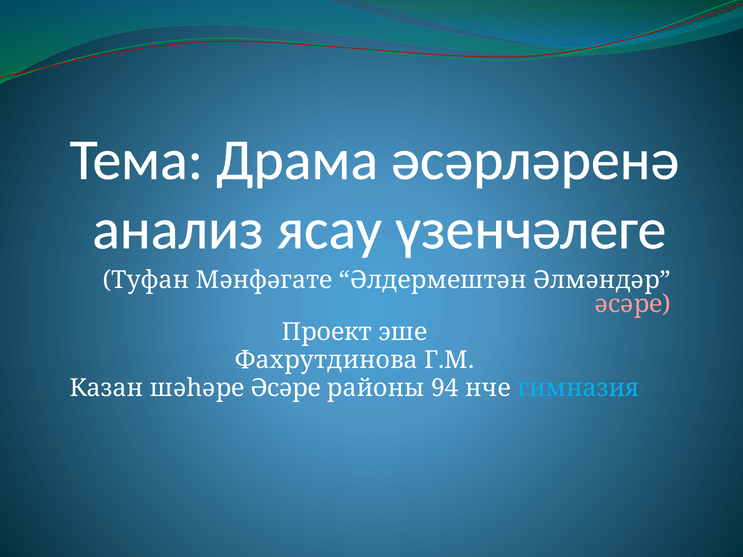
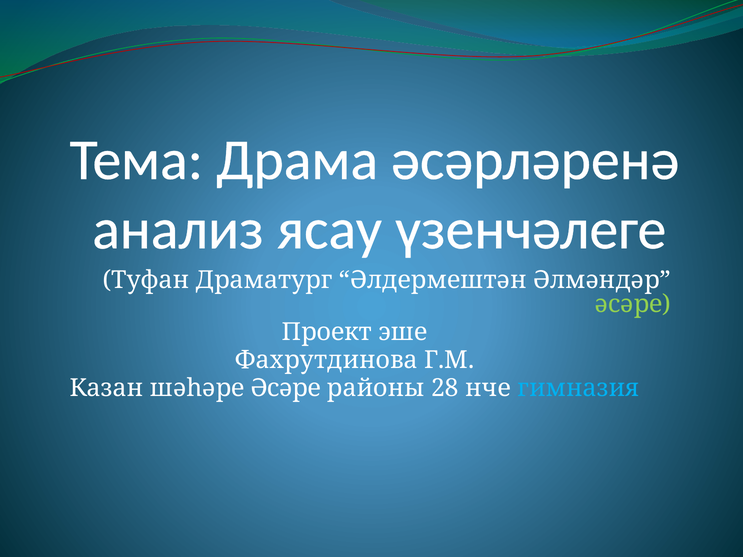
Мәнфәгате: Мәнфәгате -> Драматург
әсәре at (633, 304) colour: pink -> light green
94: 94 -> 28
